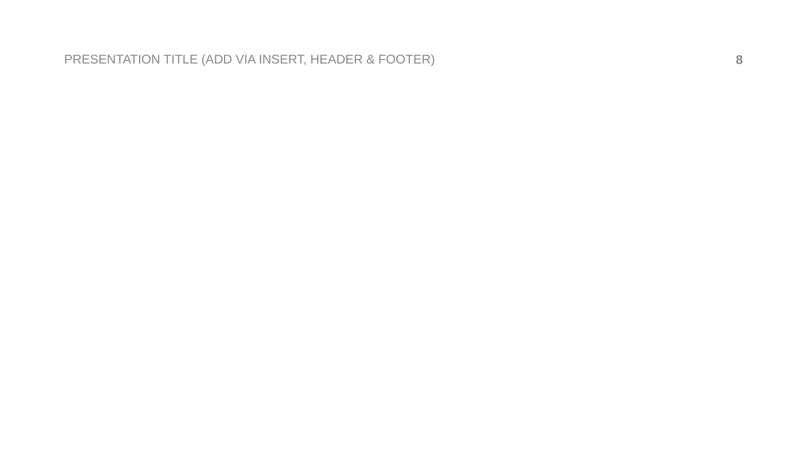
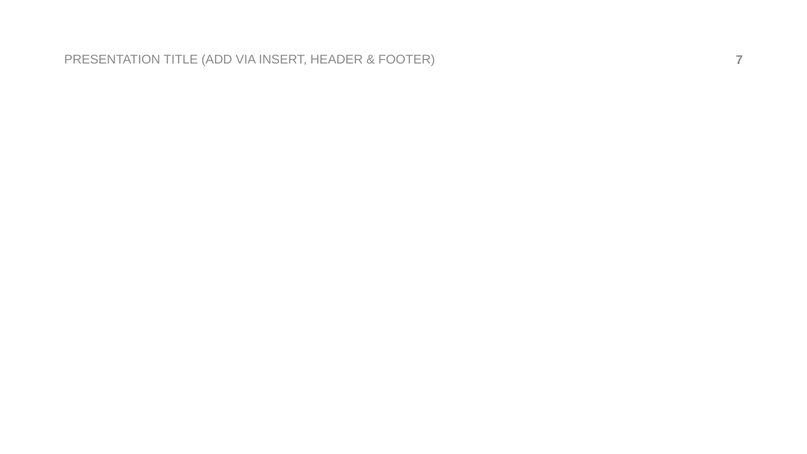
8: 8 -> 7
